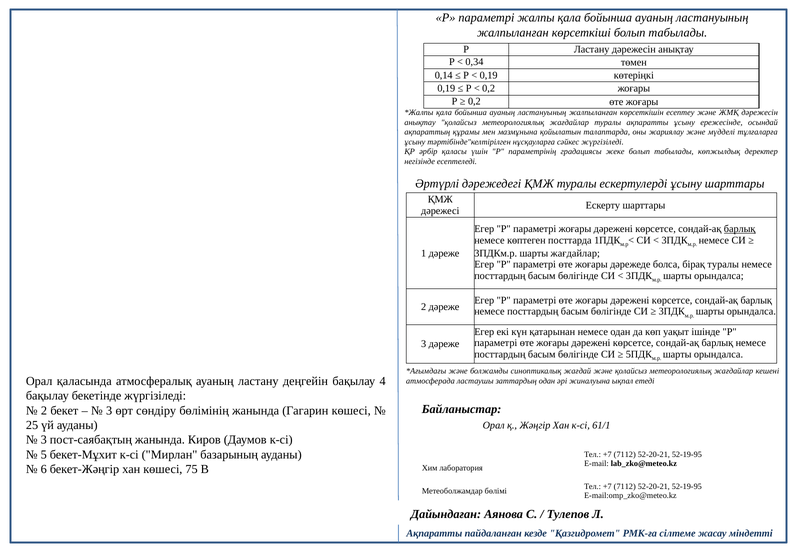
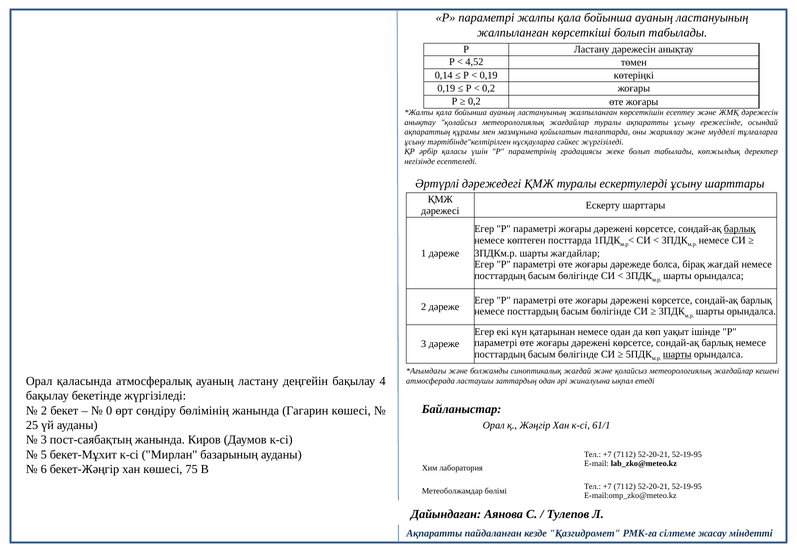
0,34: 0,34 -> 4,52
бірақ туралы: туралы -> жағдай
шарты at (677, 354) underline: none -> present
3 at (109, 410): 3 -> 0
